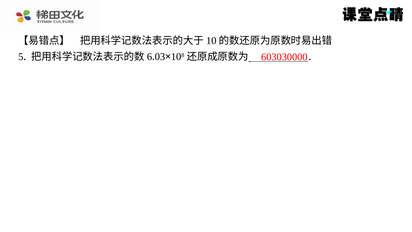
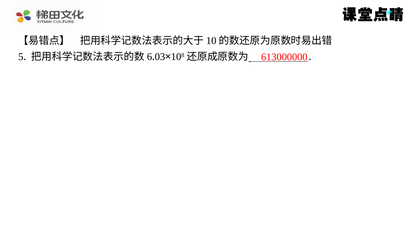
603030000: 603030000 -> 613000000
